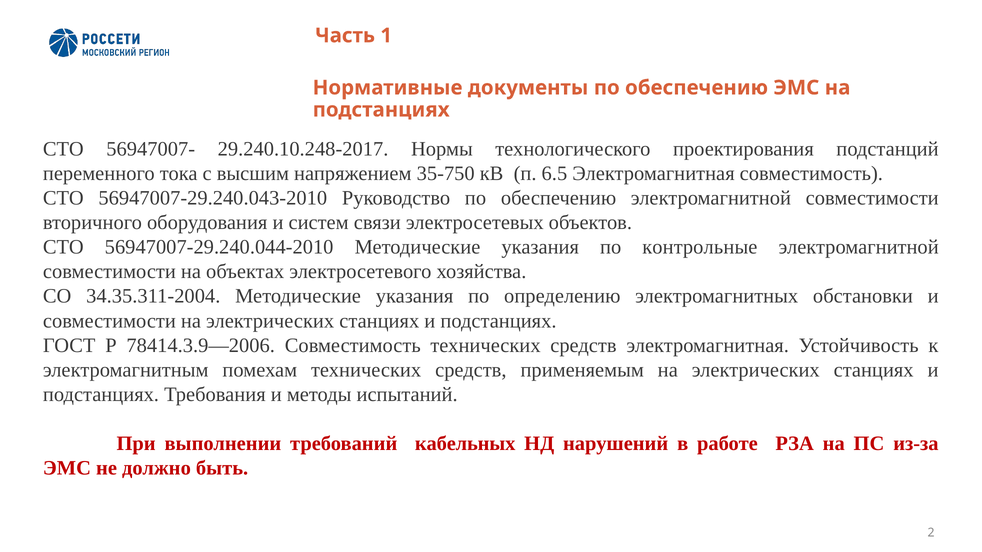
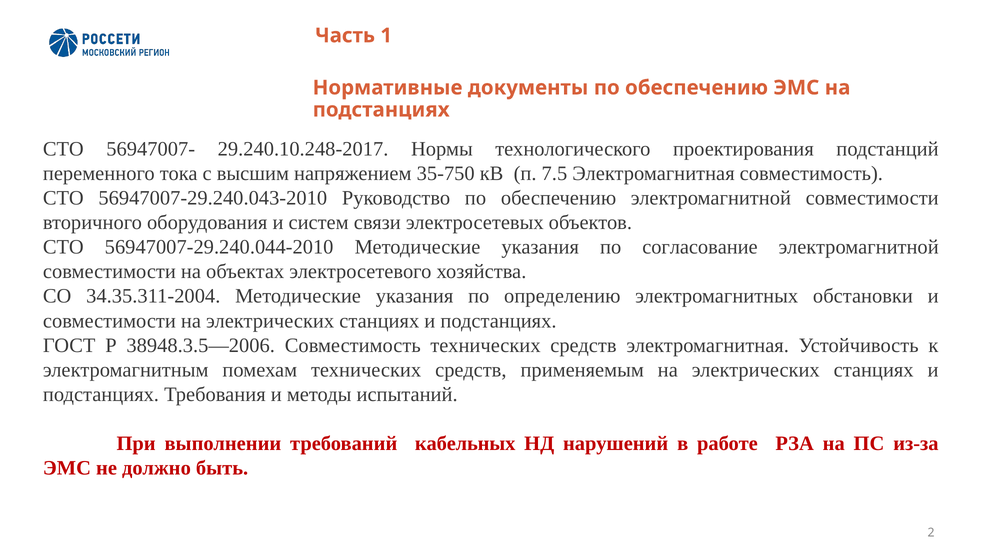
6.5: 6.5 -> 7.5
контрольные: контрольные -> согласование
78414.3.9—2006: 78414.3.9—2006 -> 38948.3.5—2006
